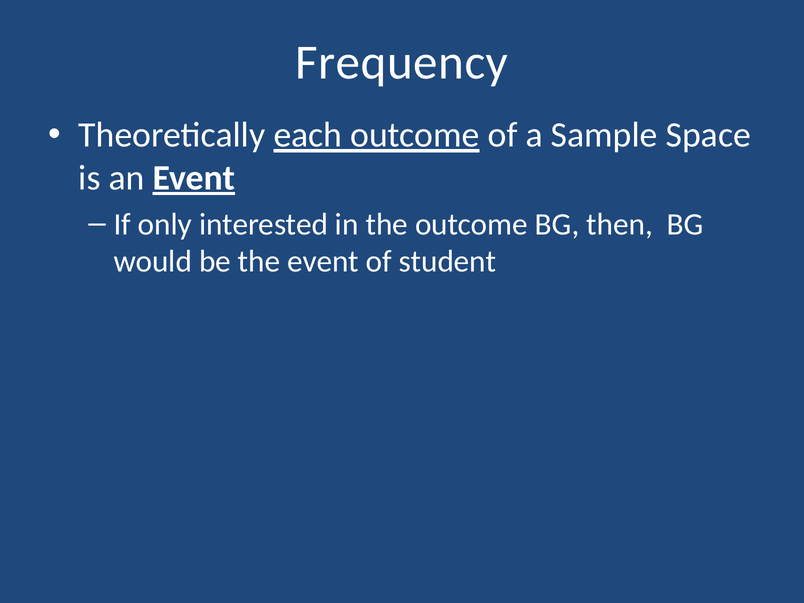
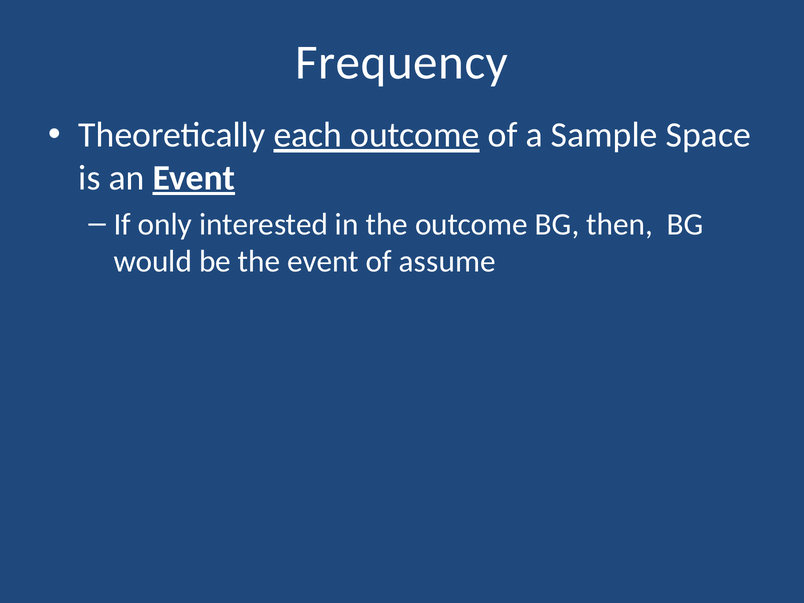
student: student -> assume
